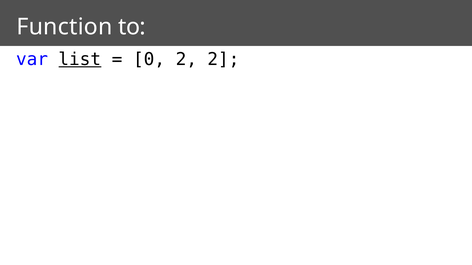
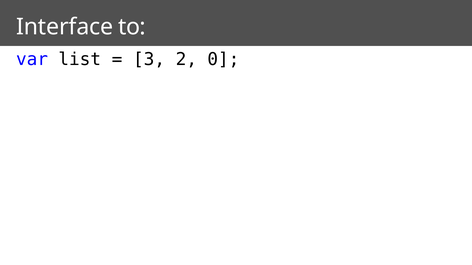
Function: Function -> Interface
list underline: present -> none
0: 0 -> 3
2 2: 2 -> 0
